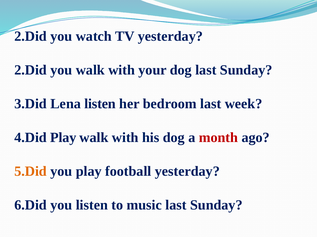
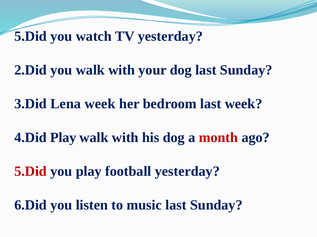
2.Did at (31, 36): 2.Did -> 5.Did
Lena listen: listen -> week
5.Did at (31, 172) colour: orange -> red
